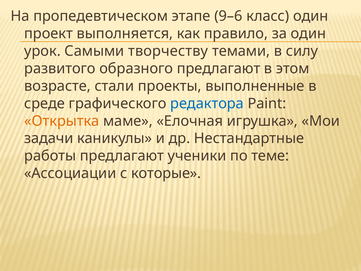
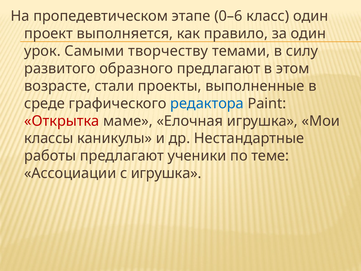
9–6: 9–6 -> 0–6
Открытка colour: orange -> red
задачи: задачи -> классы
с которые: которые -> игрушка
